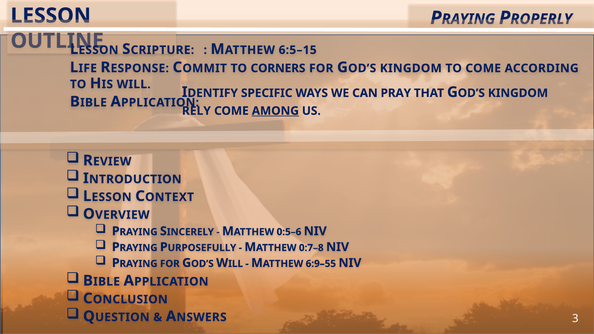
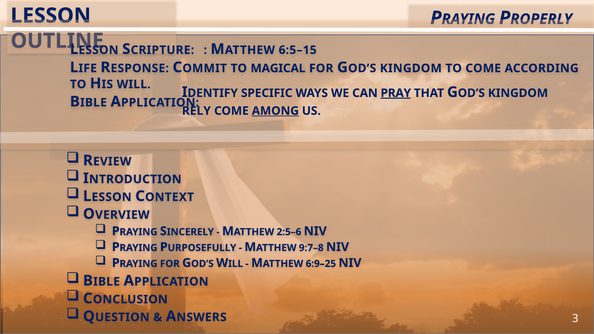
CORNERS: CORNERS -> MAGICAL
PRAY underline: none -> present
0:5–6: 0:5–6 -> 2:5–6
0:7–8: 0:7–8 -> 9:7–8
6:9–55: 6:9–55 -> 6:9–25
